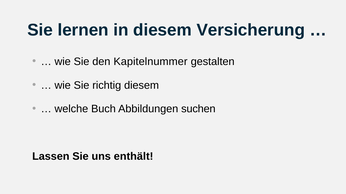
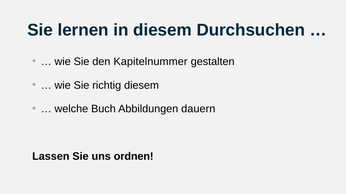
Versicherung: Versicherung -> Durchsuchen
suchen: suchen -> dauern
enthält: enthält -> ordnen
